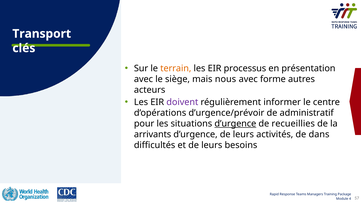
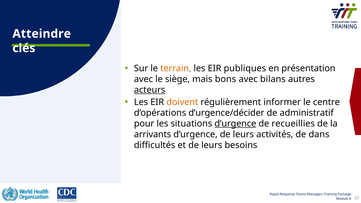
Transport: Transport -> Atteindre
processus: processus -> publiques
nous: nous -> bons
forme: forme -> bilans
acteurs underline: none -> present
doivent colour: purple -> orange
d’urgence/prévoir: d’urgence/prévoir -> d’urgence/décider
